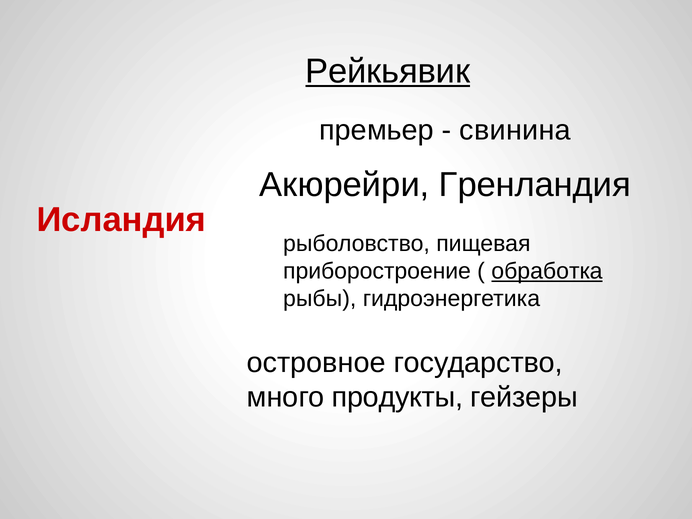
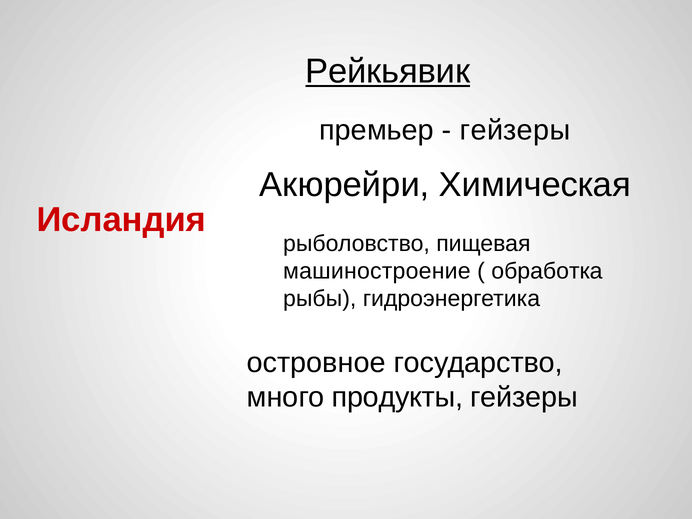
свинина at (515, 130): свинина -> гейзеры
Гренландия: Гренландия -> Химическая
приборостроение: приборостроение -> машиностроение
обработка underline: present -> none
